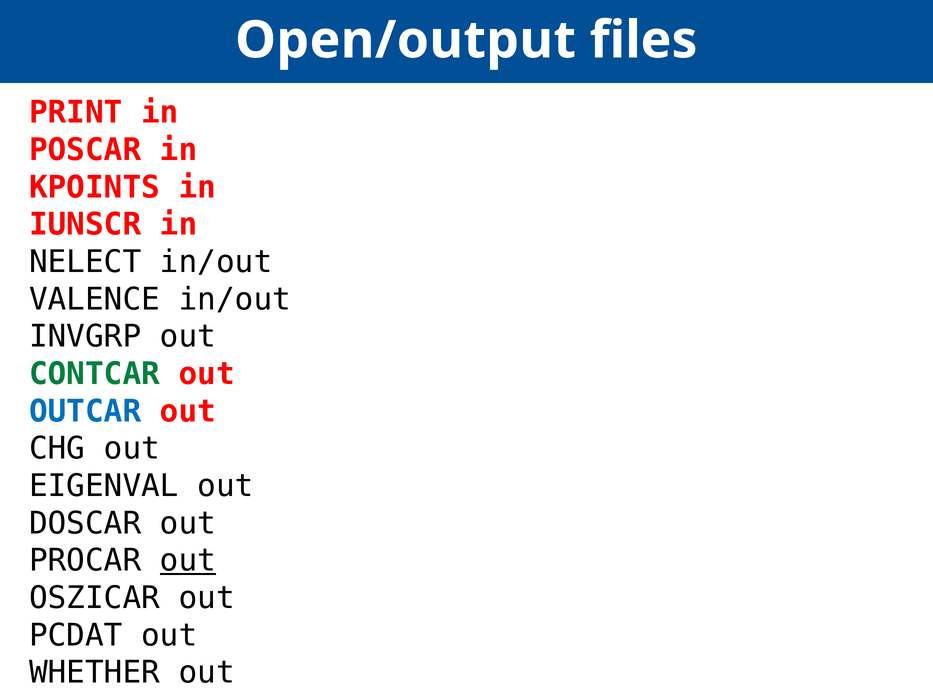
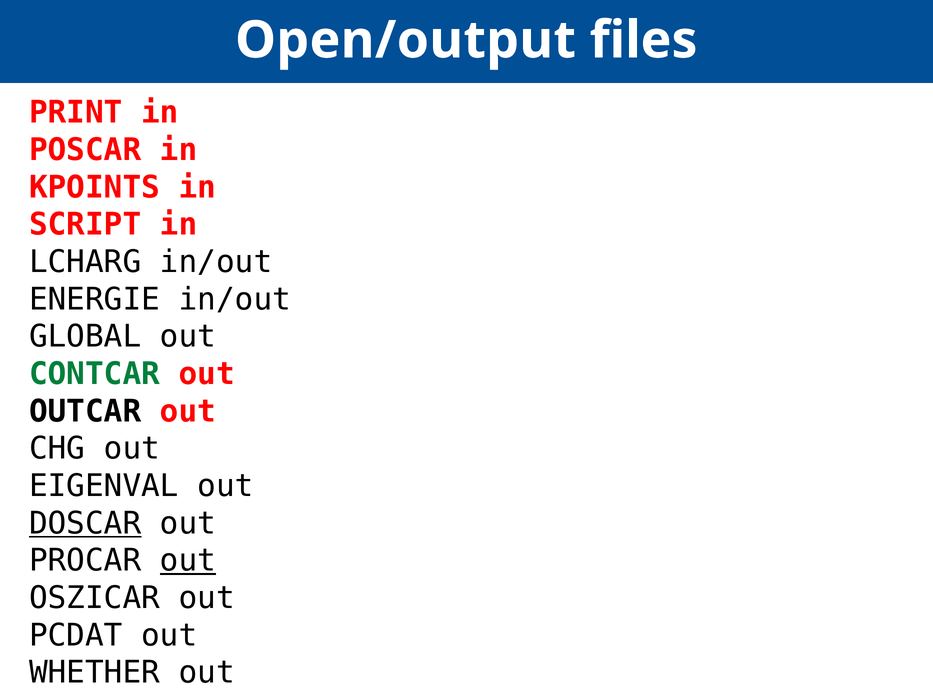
IUNSCR: IUNSCR -> SCRIPT
NELECT: NELECT -> LCHARG
VALENCE: VALENCE -> ENERGIE
INVGRP: INVGRP -> GLOBAL
OUTCAR colour: blue -> black
DOSCAR underline: none -> present
